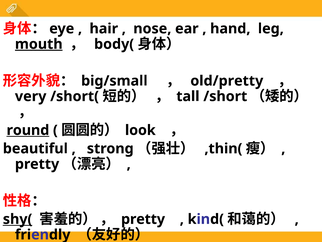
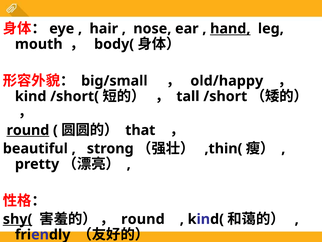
hand underline: none -> present
mouth underline: present -> none
old/pretty: old/pretty -> old/happy
very: very -> kind
look: look -> that
pretty at (143, 219): pretty -> round
